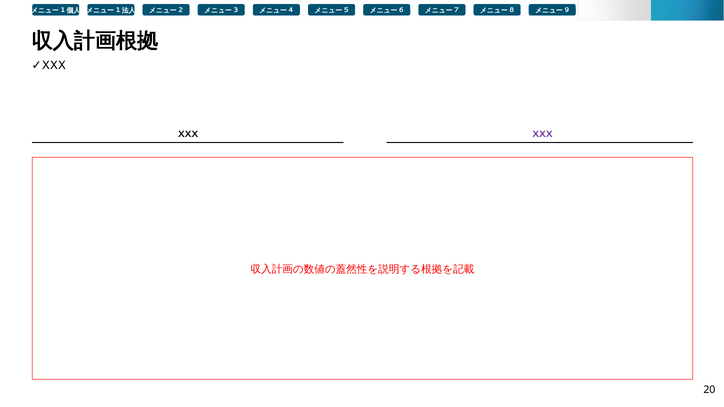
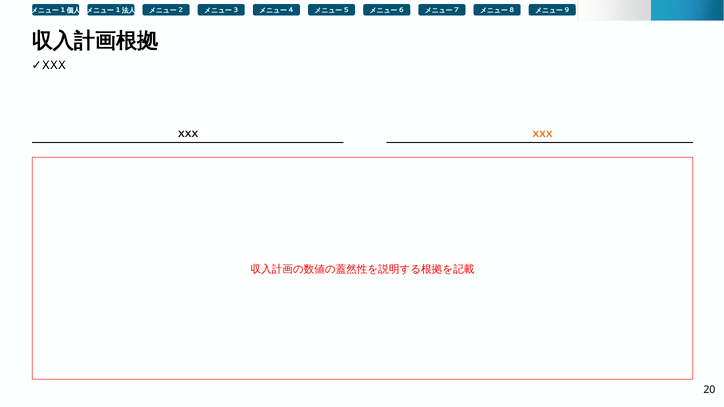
XXX at (542, 134) colour: purple -> orange
